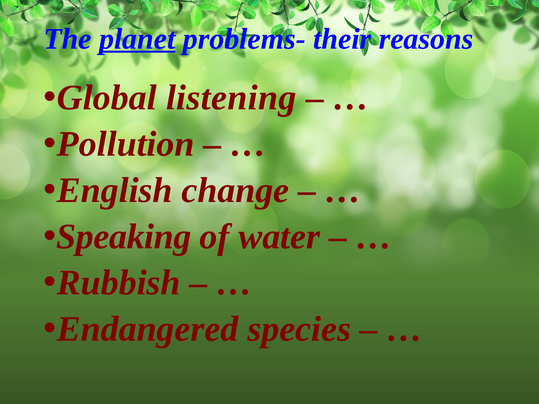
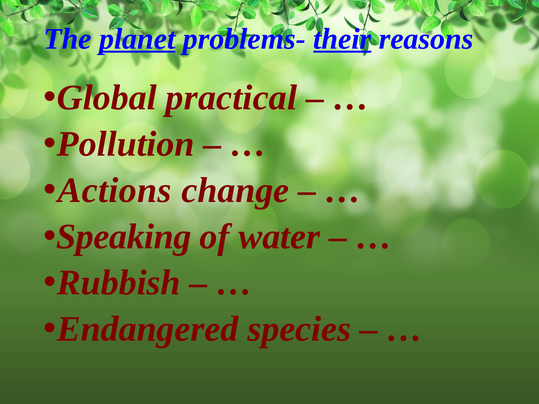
their underline: none -> present
listening: listening -> practical
English: English -> Actions
